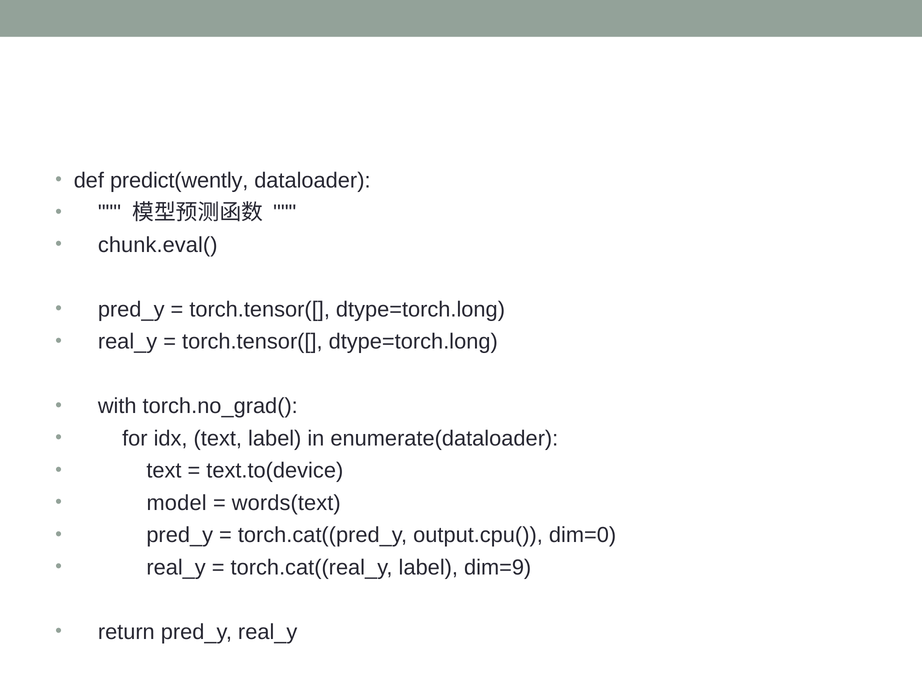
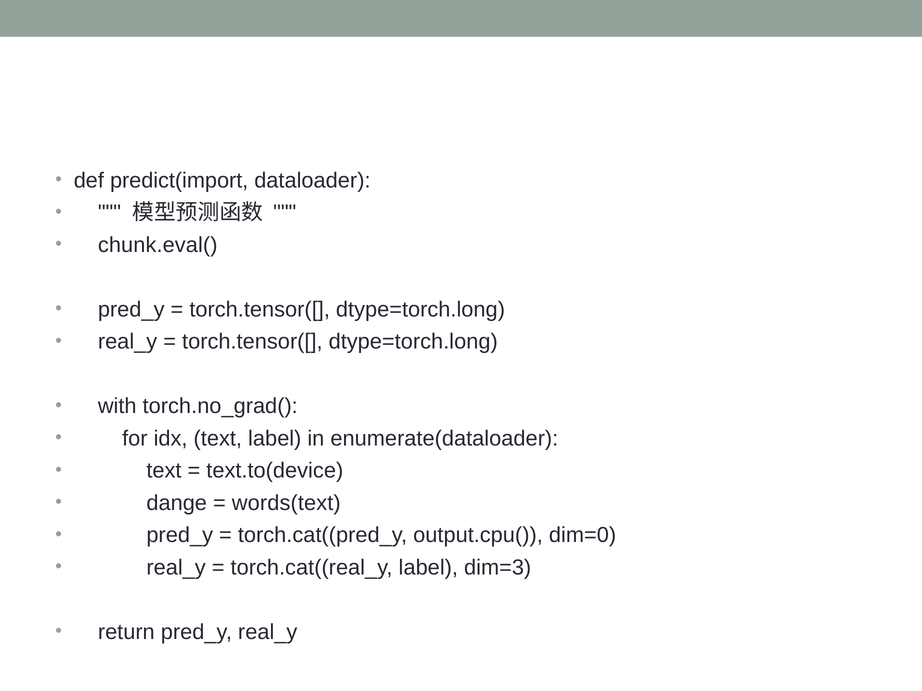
predict(wently: predict(wently -> predict(import
model: model -> dange
dim=9: dim=9 -> dim=3
